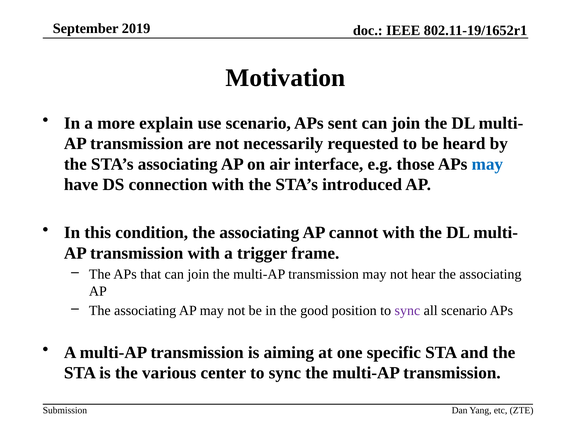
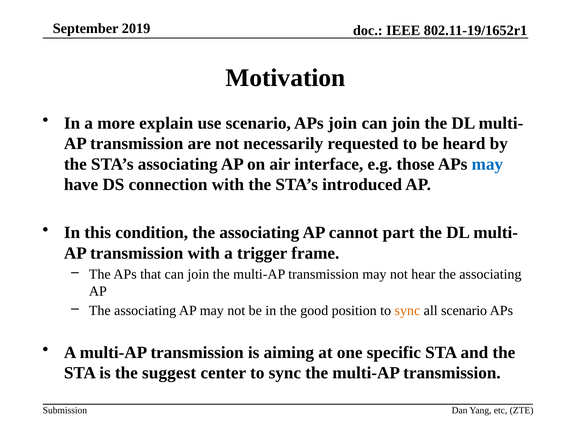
APs sent: sent -> join
cannot with: with -> part
sync at (407, 311) colour: purple -> orange
various: various -> suggest
